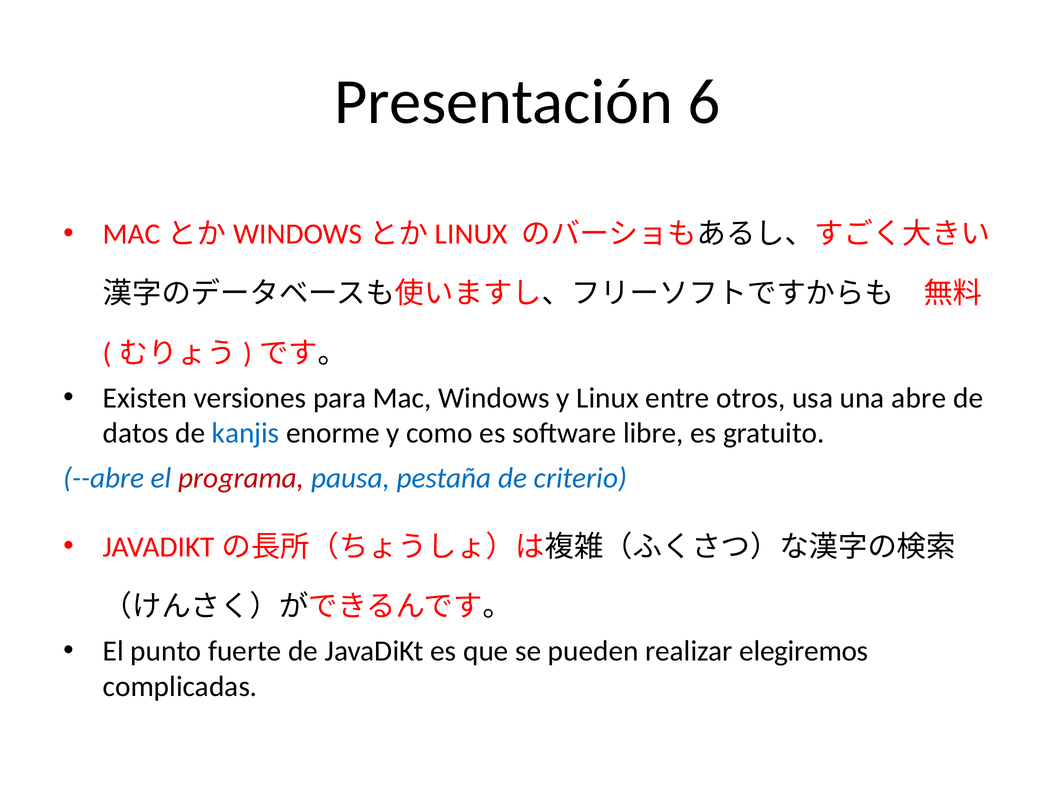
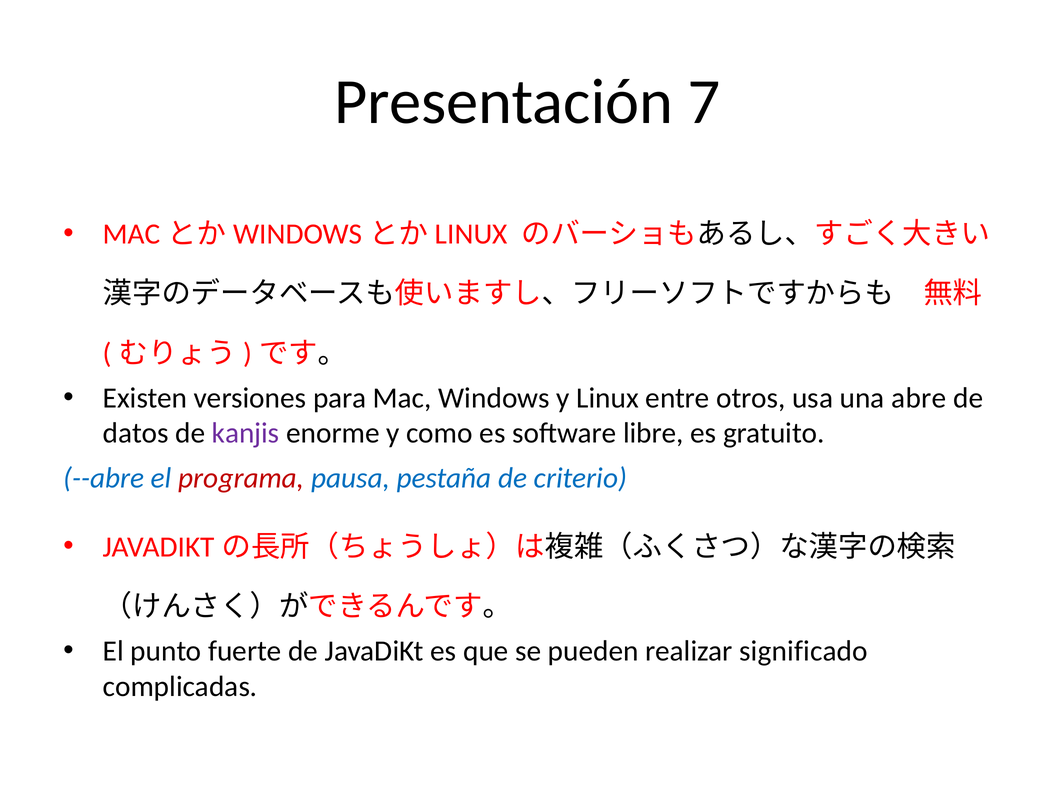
6: 6 -> 7
kanjis colour: blue -> purple
elegiremos: elegiremos -> significado
